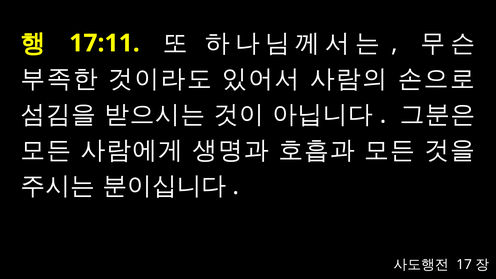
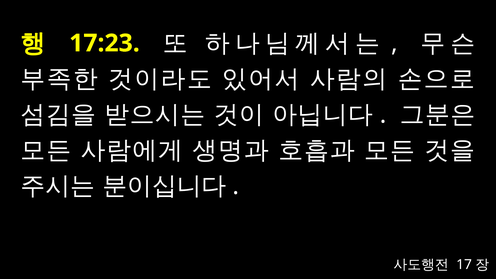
17:11: 17:11 -> 17:23
